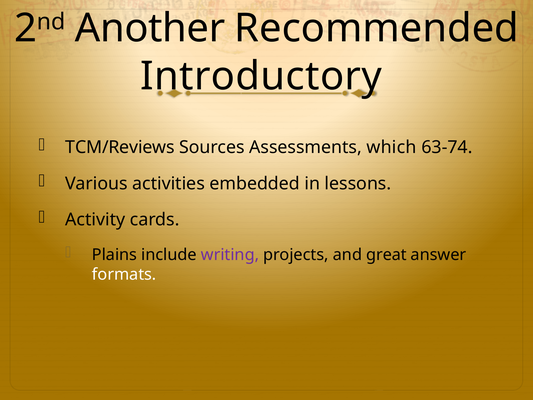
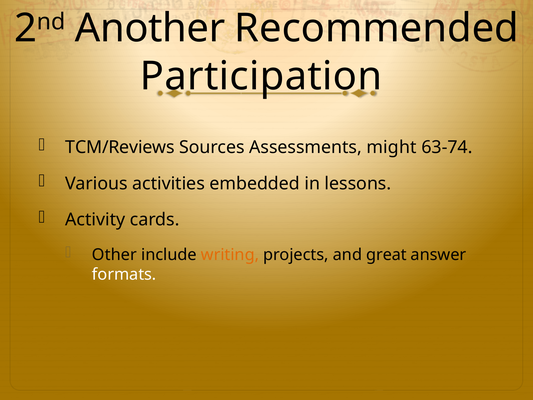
Introductory: Introductory -> Participation
which: which -> might
Plains: Plains -> Other
writing colour: purple -> orange
